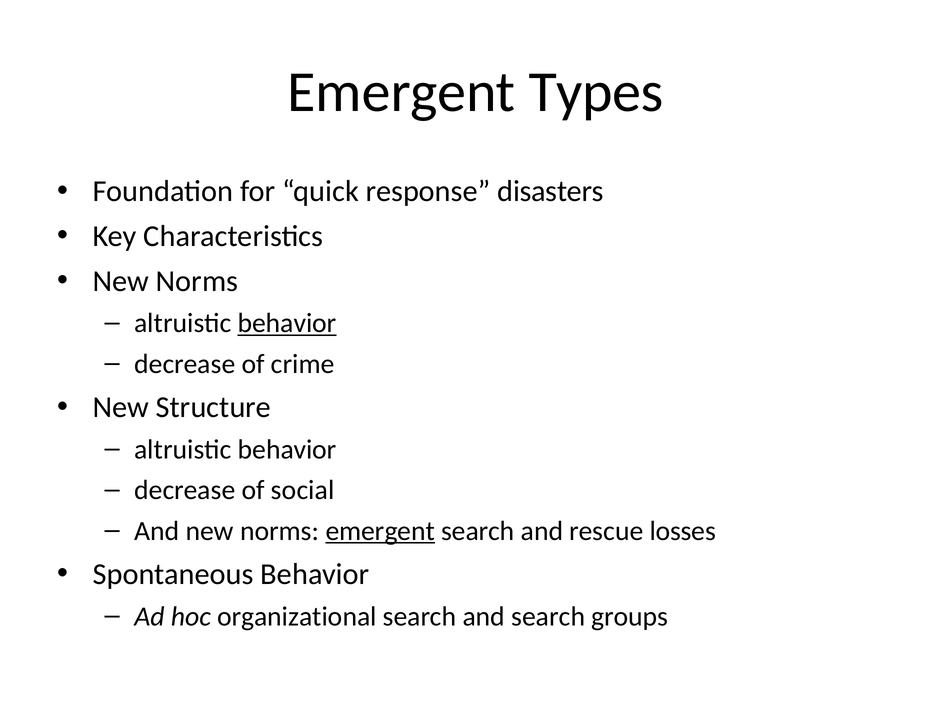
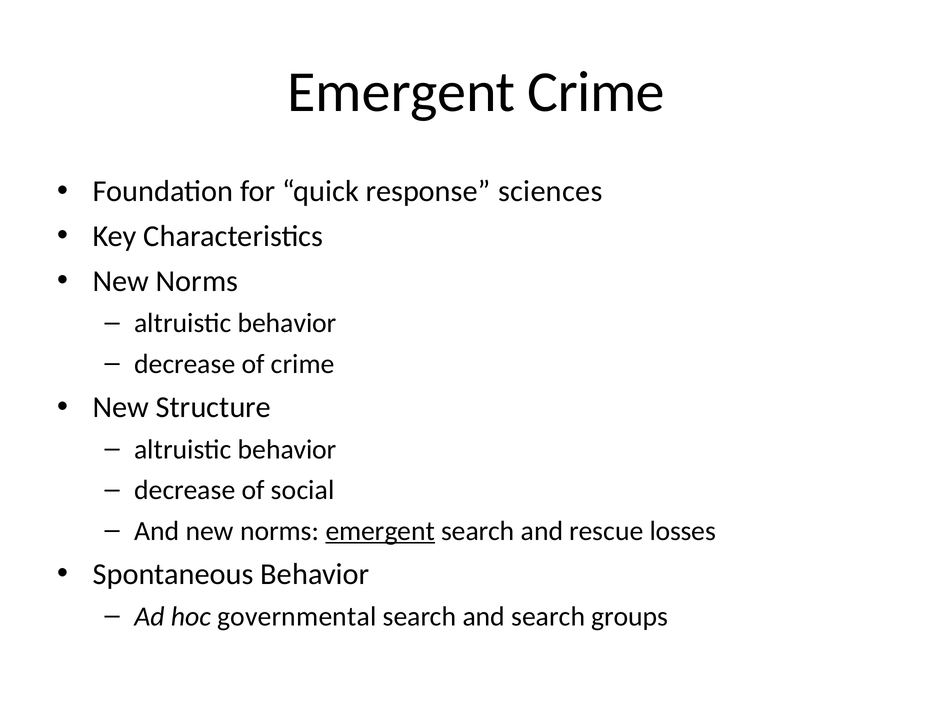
Emergent Types: Types -> Crime
disasters: disasters -> sciences
behavior at (287, 323) underline: present -> none
organizational: organizational -> governmental
